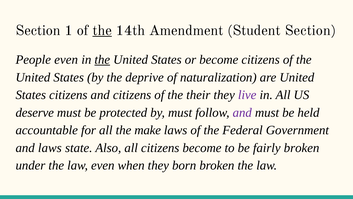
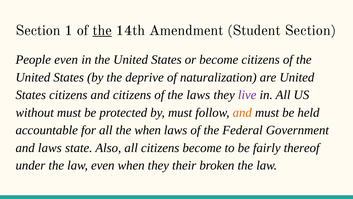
the at (102, 60) underline: present -> none
the their: their -> laws
deserve: deserve -> without
and at (242, 112) colour: purple -> orange
the make: make -> when
fairly broken: broken -> thereof
born: born -> their
